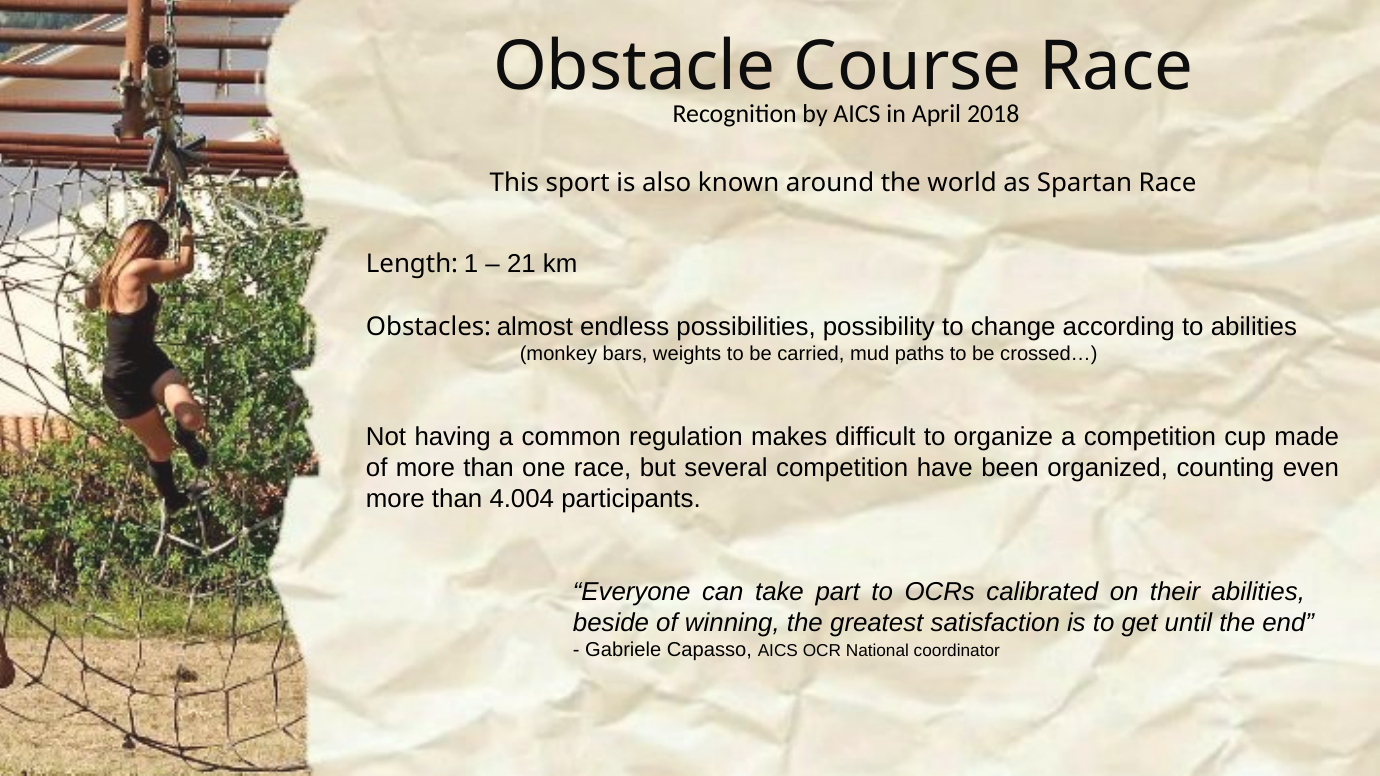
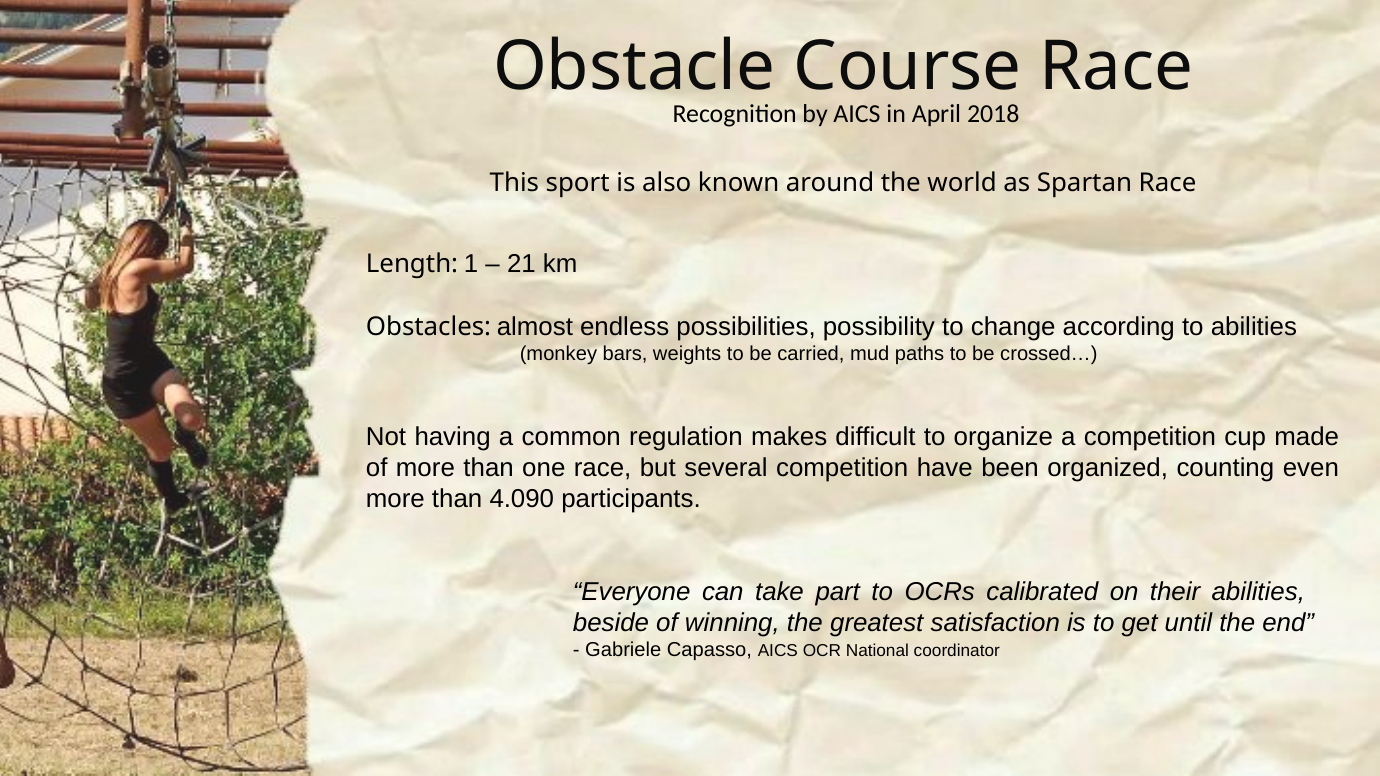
4.004: 4.004 -> 4.090
